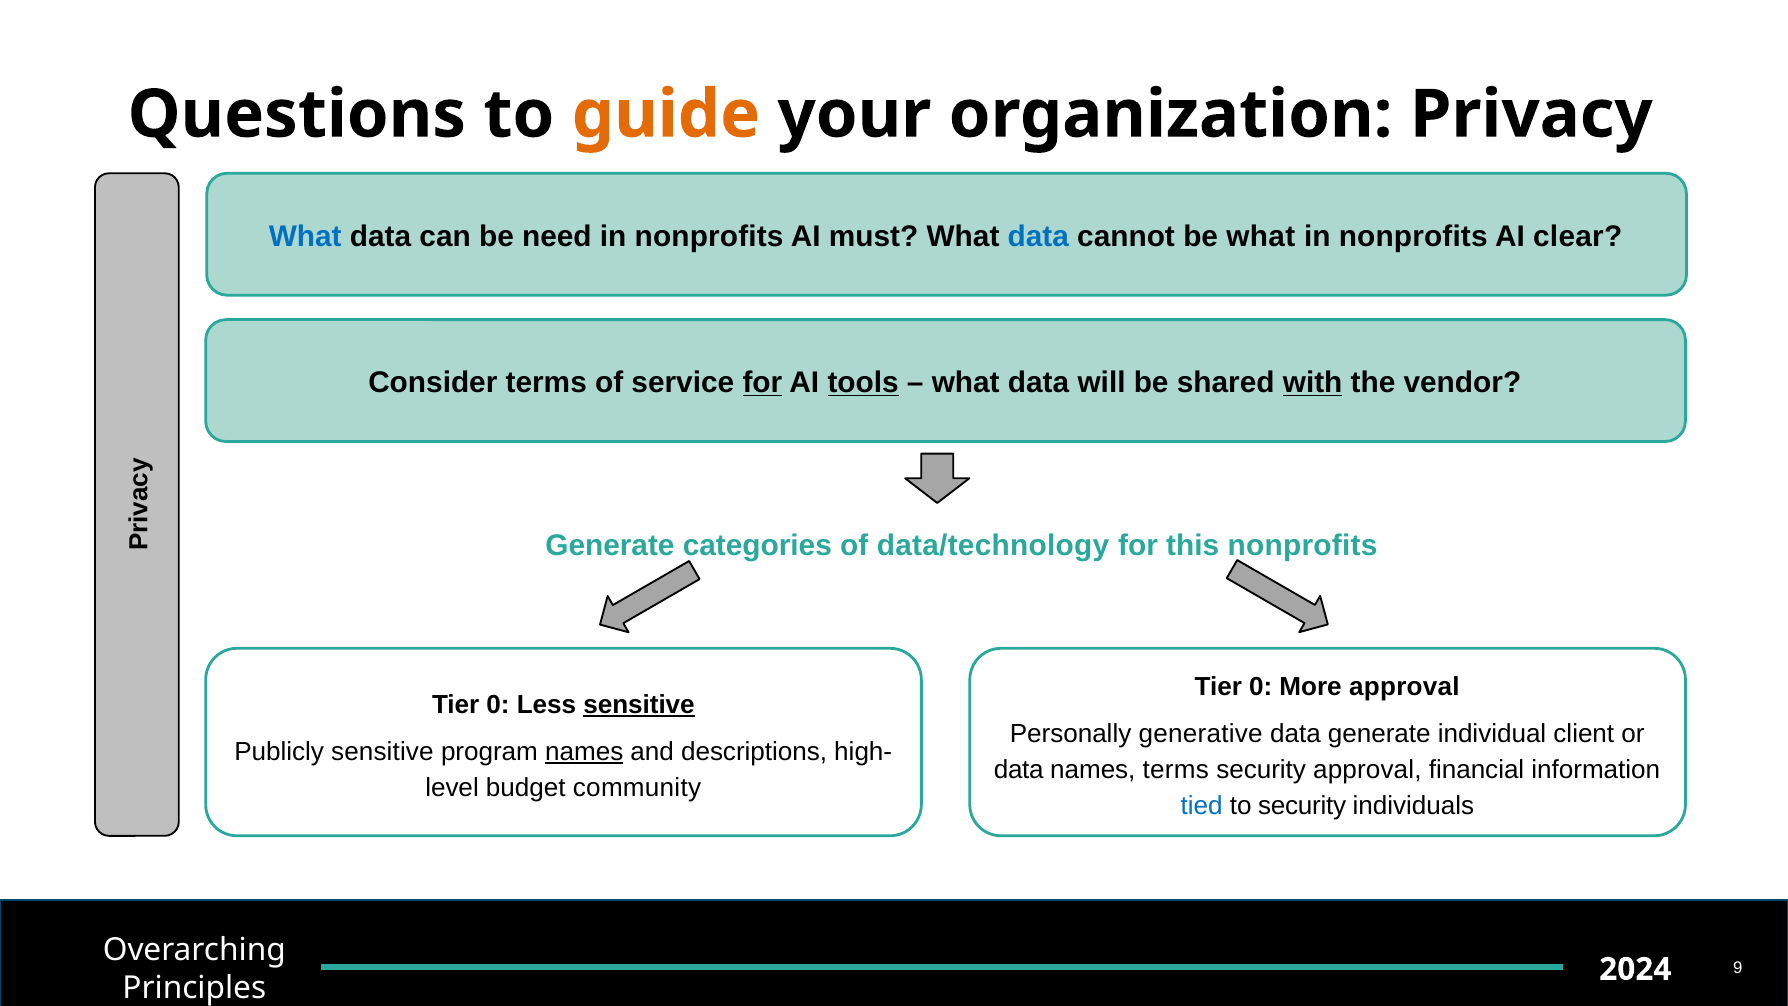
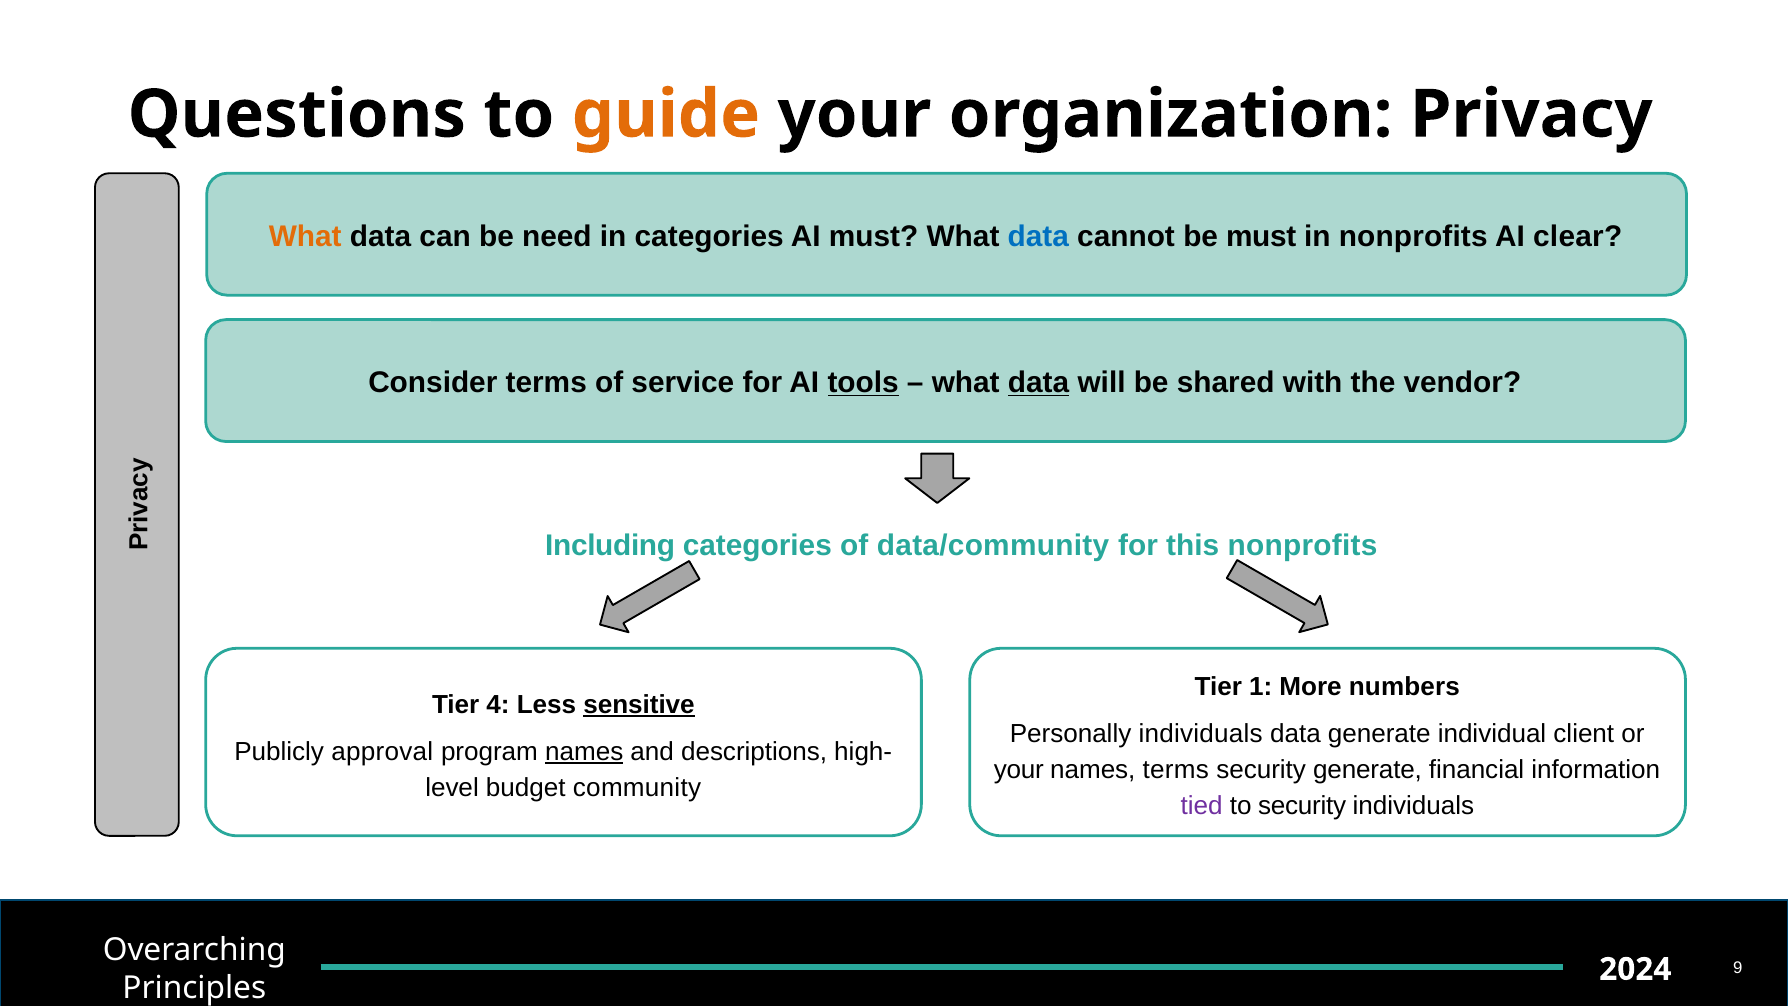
What at (305, 236) colour: blue -> orange
nonprofits at (709, 236): nonprofits -> categories
be what: what -> must
for at (762, 383) underline: present -> none
data at (1039, 383) underline: none -> present
with underline: present -> none
Generate at (610, 546): Generate -> Including
data/technology: data/technology -> data/community
0 at (1261, 686): 0 -> 1
More approval: approval -> numbers
0 at (498, 704): 0 -> 4
Personally generative: generative -> individuals
Publicly sensitive: sensitive -> approval
data at (1019, 770): data -> your
security approval: approval -> generate
tied colour: blue -> purple
